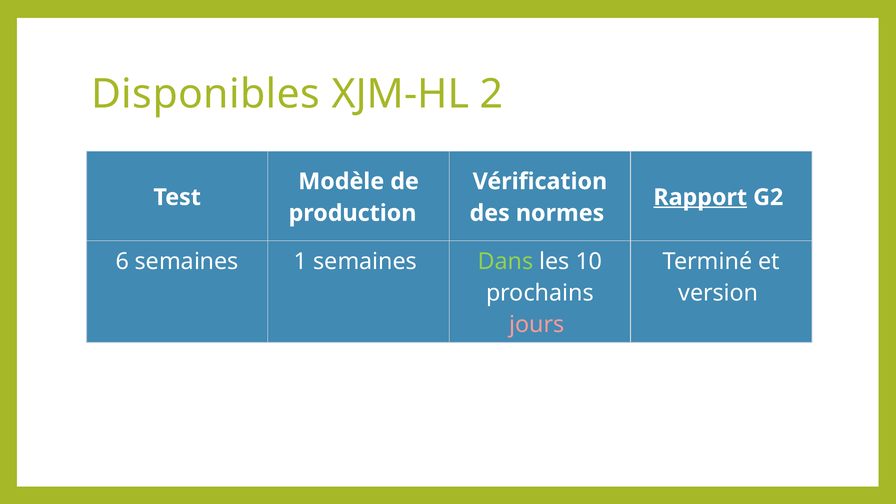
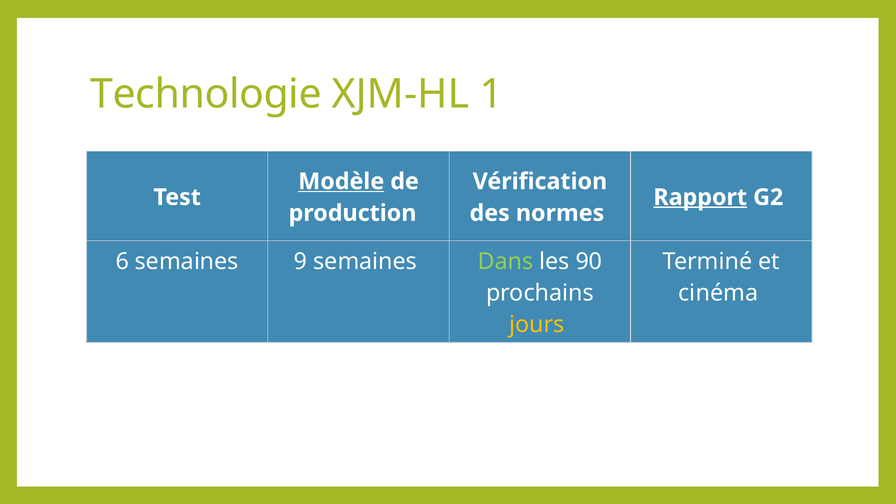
Disponibles: Disponibles -> Technologie
2: 2 -> 1
Modèle underline: none -> present
1: 1 -> 9
10: 10 -> 90
version: version -> cinéma
jours colour: pink -> yellow
